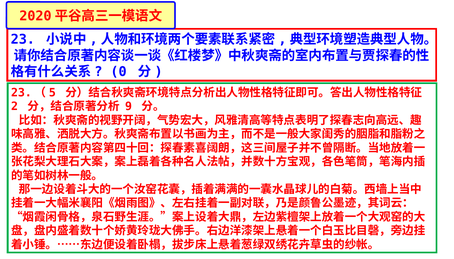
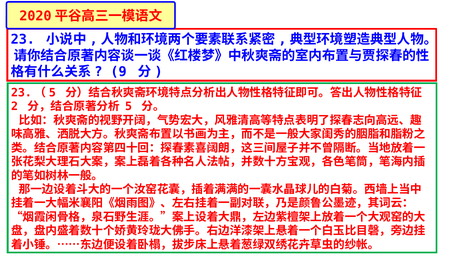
0: 0 -> 9
9: 9 -> 5
